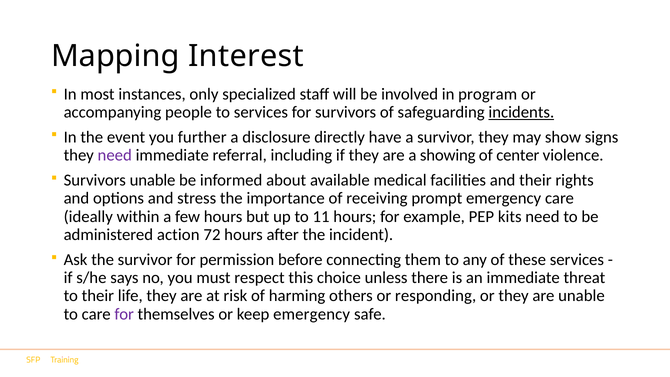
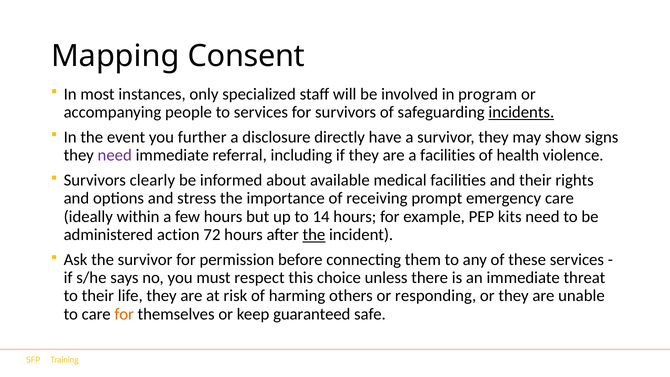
Interest: Interest -> Consent
a showing: showing -> facilities
center: center -> health
Survivors unable: unable -> clearly
11: 11 -> 14
the at (314, 235) underline: none -> present
for at (124, 314) colour: purple -> orange
keep emergency: emergency -> guaranteed
